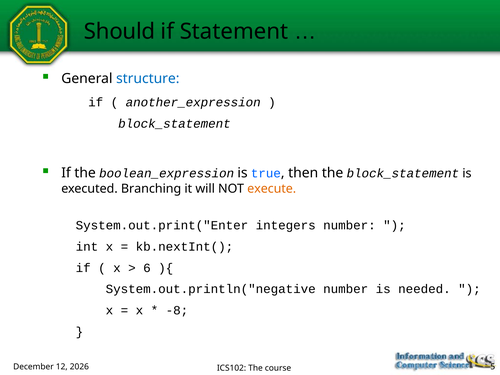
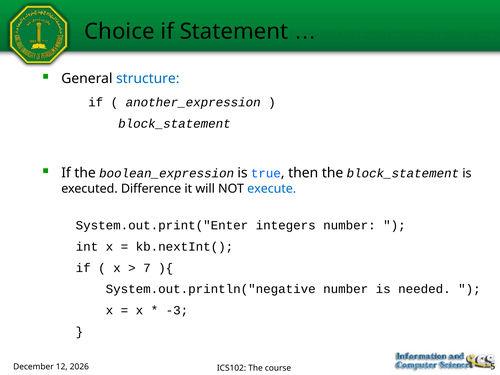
Should: Should -> Choice
Branching: Branching -> Difference
execute colour: orange -> blue
6: 6 -> 7
-8: -8 -> -3
